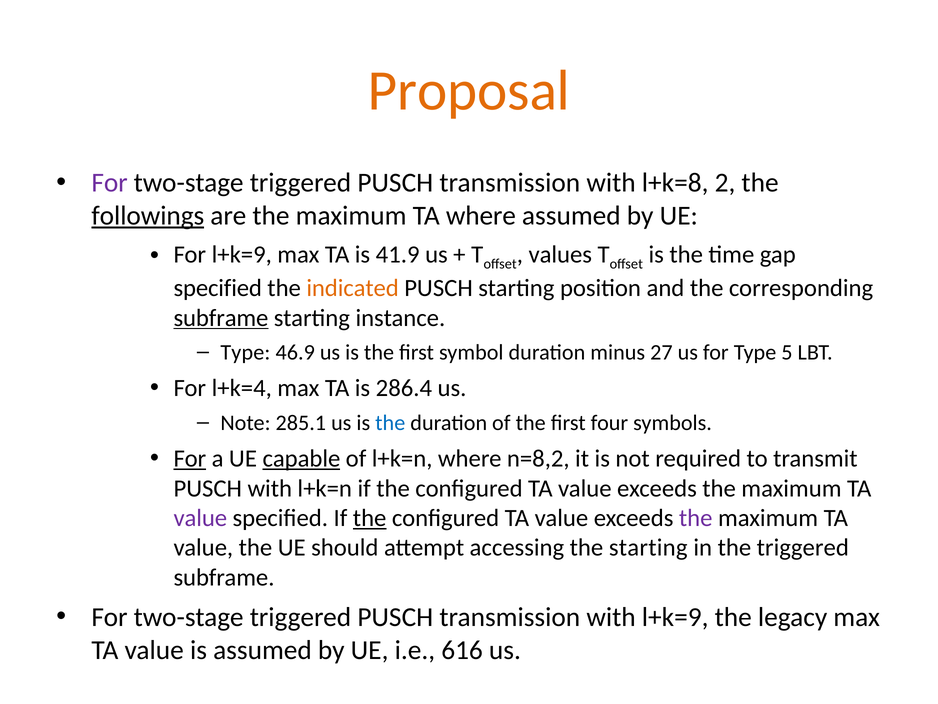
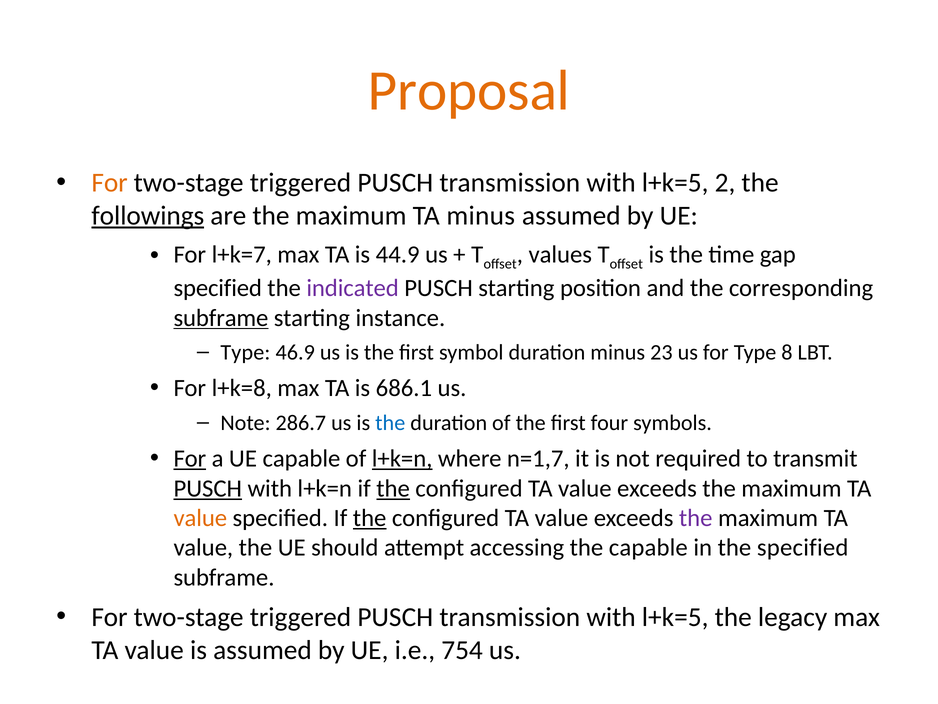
For at (110, 183) colour: purple -> orange
l+k=8 at (675, 183): l+k=8 -> l+k=5
TA where: where -> minus
For l+k=9: l+k=9 -> l+k=7
41.9: 41.9 -> 44.9
indicated colour: orange -> purple
27: 27 -> 23
5: 5 -> 8
l+k=4: l+k=4 -> l+k=8
286.4: 286.4 -> 686.1
285.1: 285.1 -> 286.7
capable at (301, 458) underline: present -> none
l+k=n at (402, 458) underline: none -> present
n=8,2: n=8,2 -> n=1,7
PUSCH at (208, 488) underline: none -> present
the at (393, 488) underline: none -> present
value at (200, 518) colour: purple -> orange
the starting: starting -> capable
the triggered: triggered -> specified
l+k=9 at (675, 617): l+k=9 -> l+k=5
616: 616 -> 754
